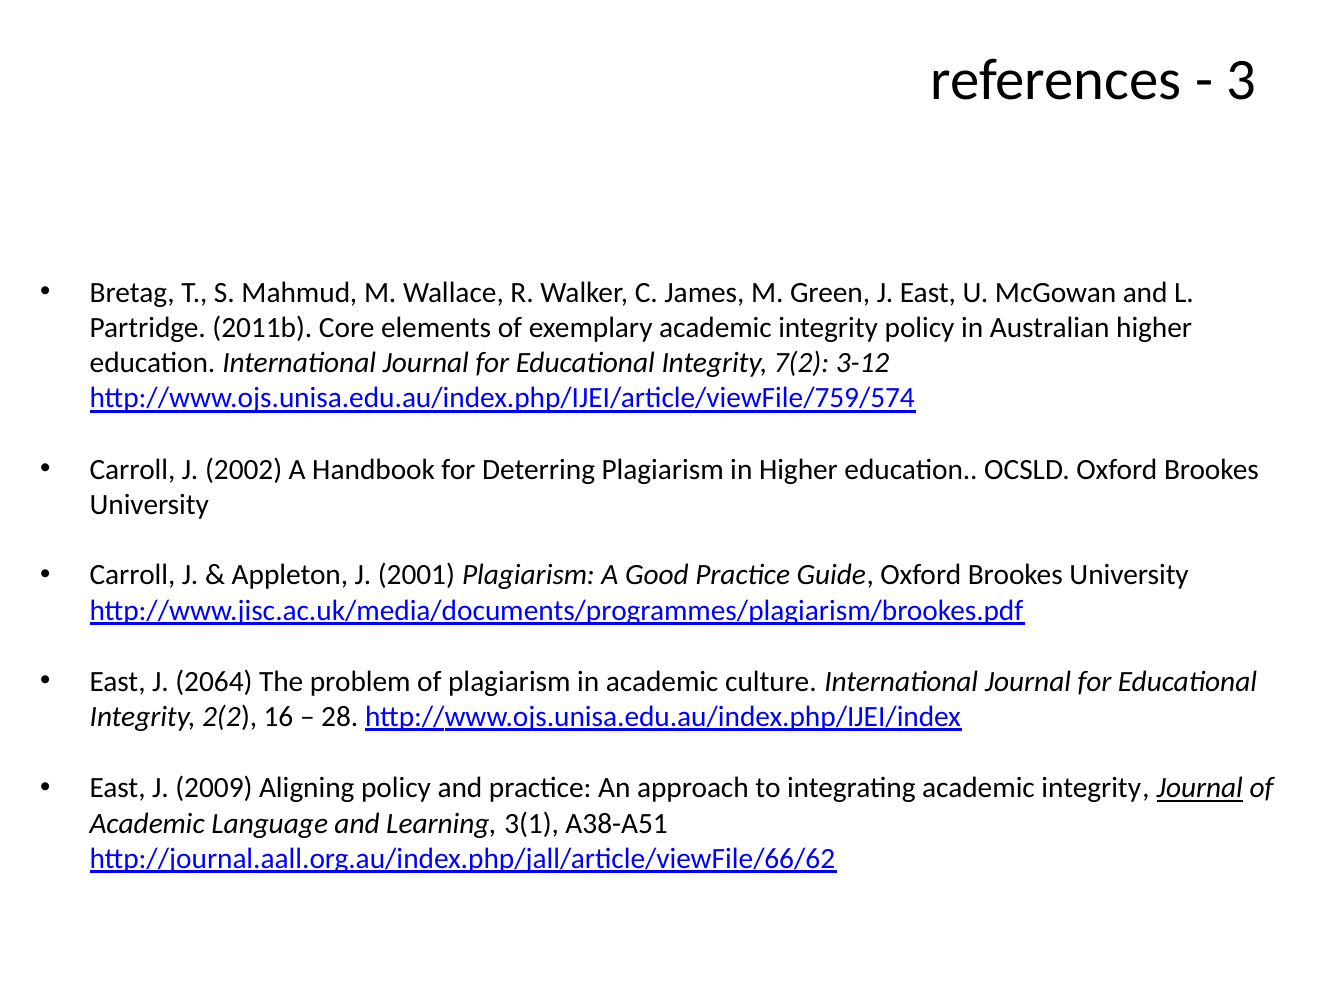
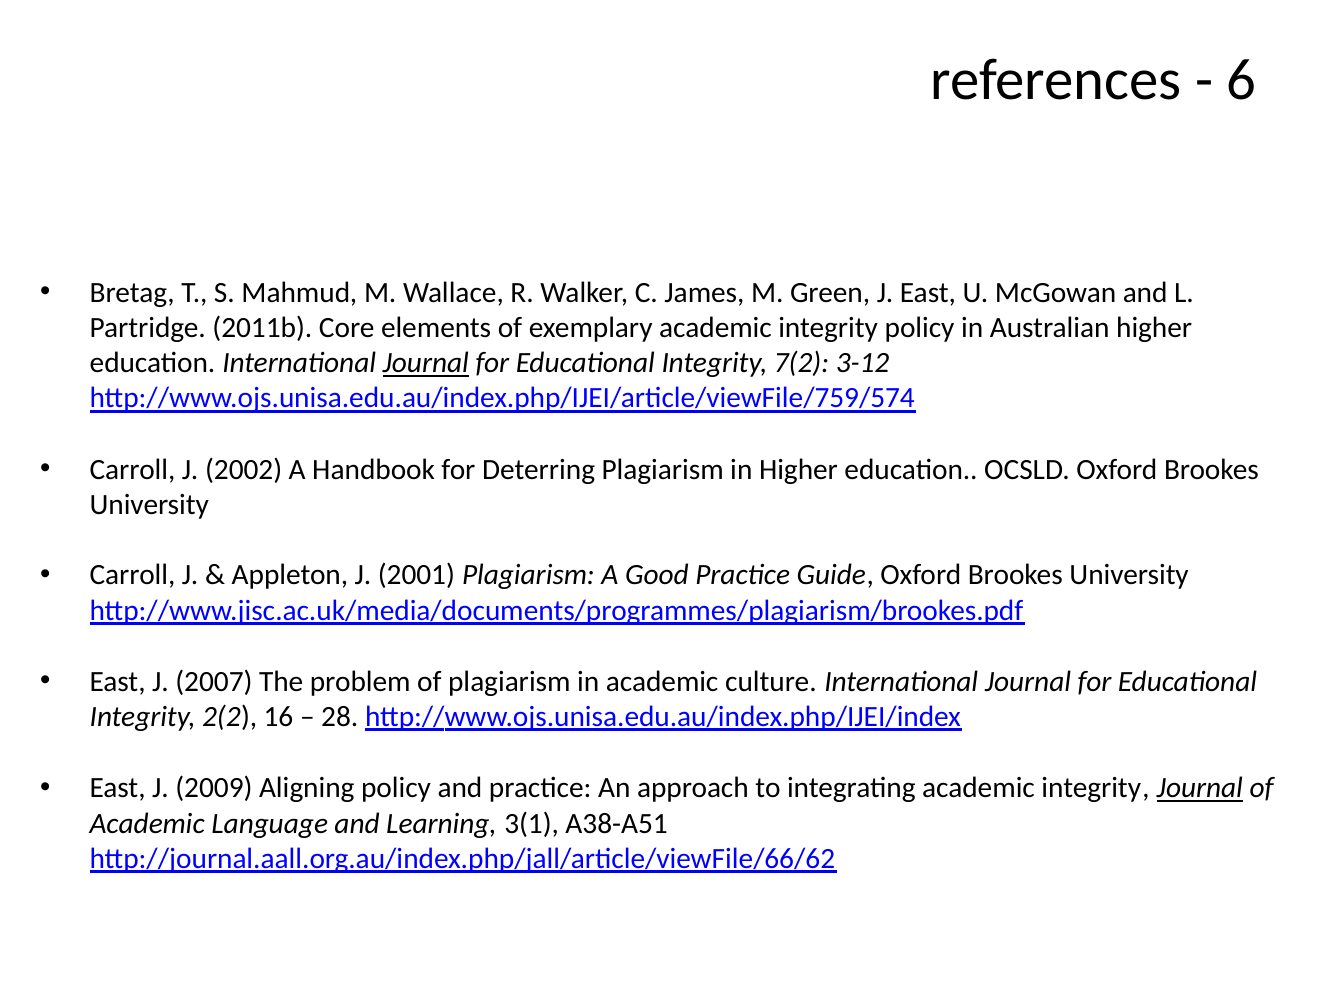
3: 3 -> 6
Journal at (426, 363) underline: none -> present
2064: 2064 -> 2007
